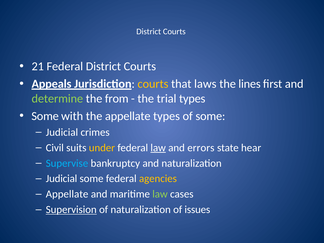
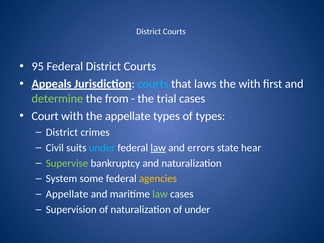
21: 21 -> 95
courts at (153, 84) colour: yellow -> light blue
the lines: lines -> with
trial types: types -> cases
Some at (45, 116): Some -> Court
of some: some -> types
Judicial at (62, 132): Judicial -> District
under at (102, 148) colour: yellow -> light blue
Supervise colour: light blue -> light green
Judicial at (61, 179): Judicial -> System
Supervision underline: present -> none
of issues: issues -> under
